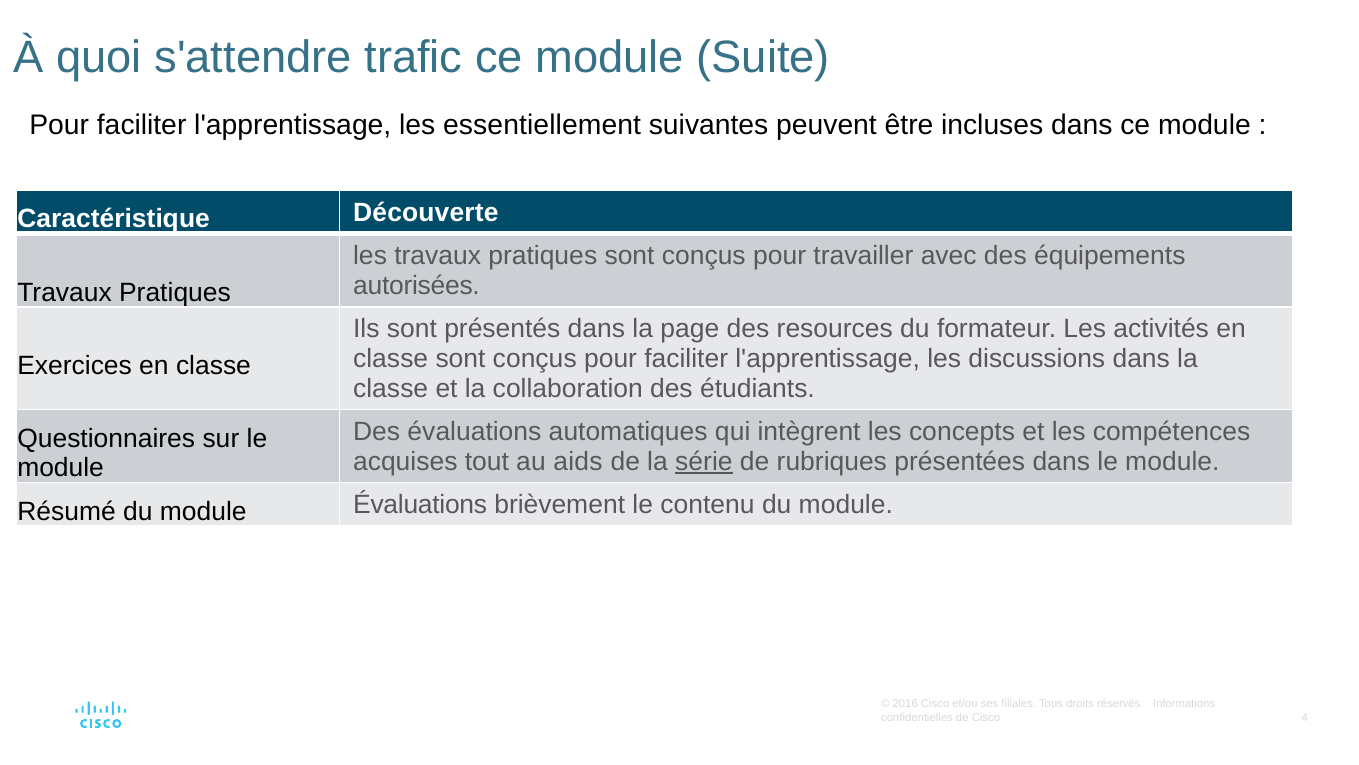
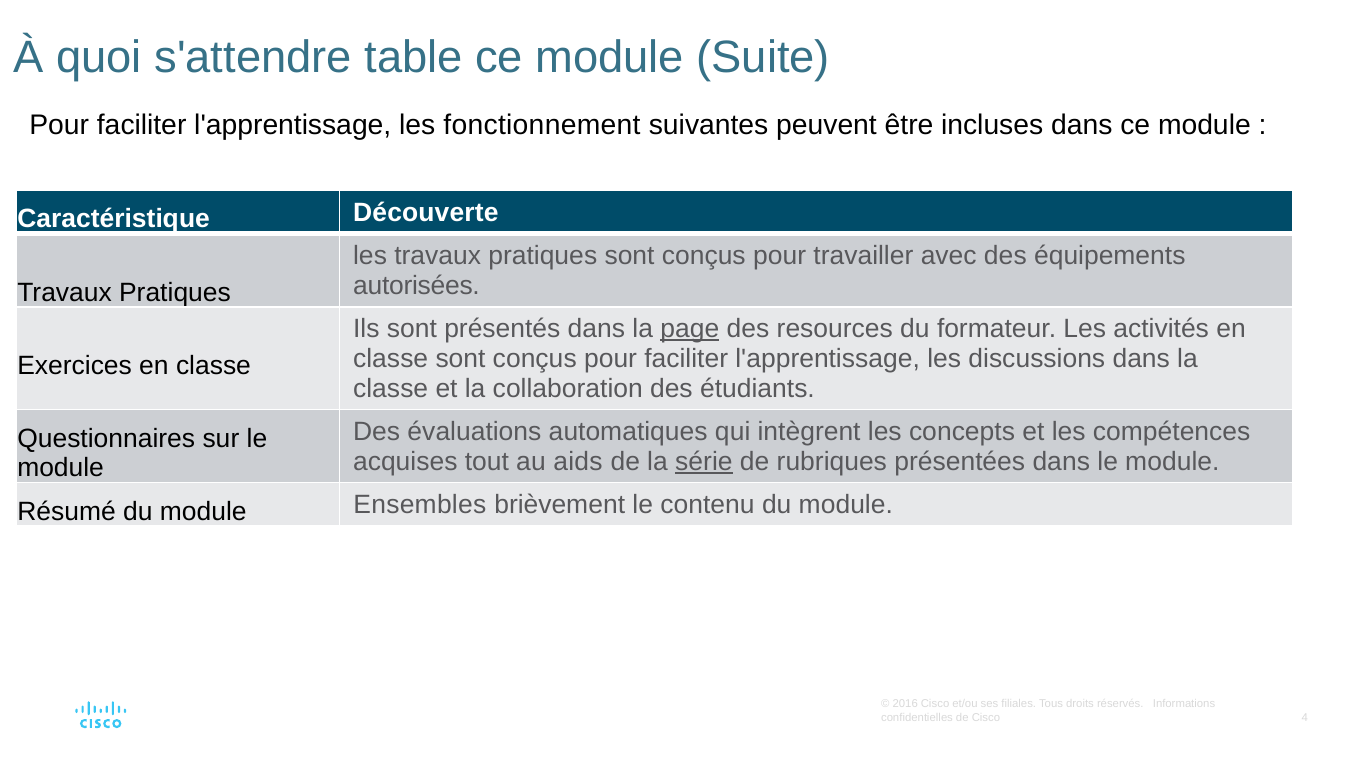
trafic: trafic -> table
essentiellement: essentiellement -> fonctionnement
page underline: none -> present
module Évaluations: Évaluations -> Ensembles
